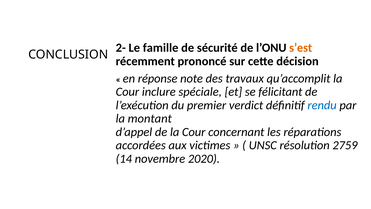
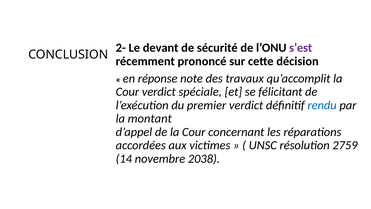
famille: famille -> devant
s’est colour: orange -> purple
Cour inclure: inclure -> verdict
2020: 2020 -> 2038
